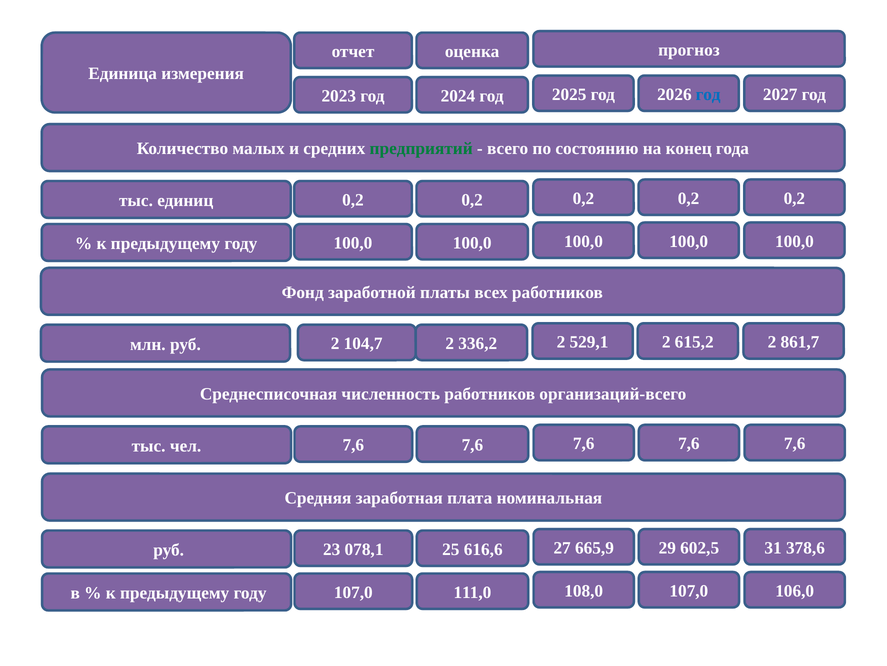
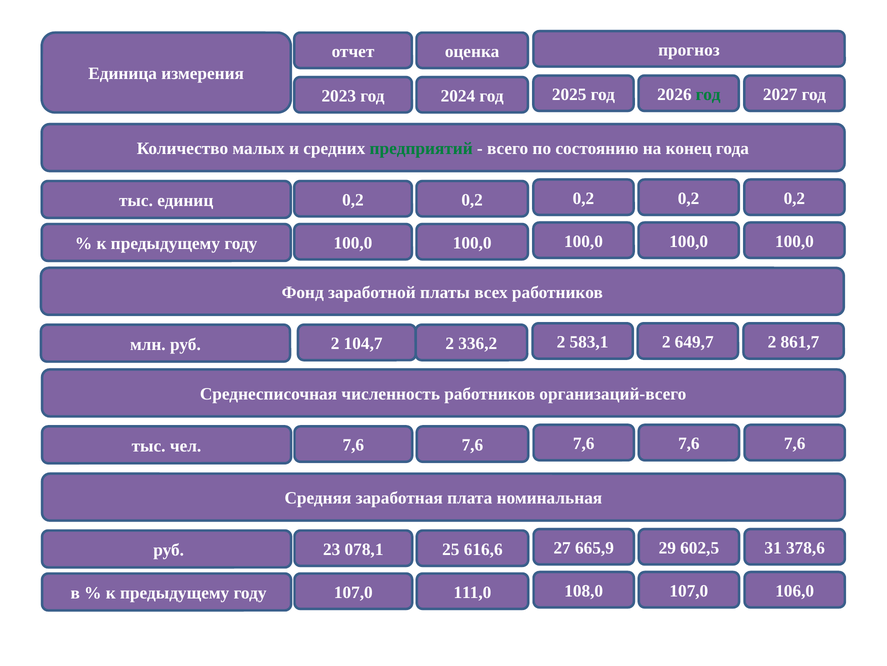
год at (708, 94) colour: blue -> green
529,1: 529,1 -> 583,1
615,2: 615,2 -> 649,7
